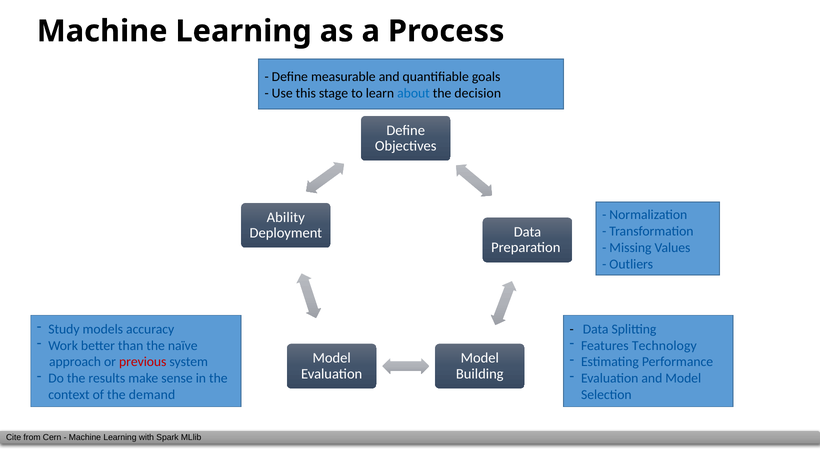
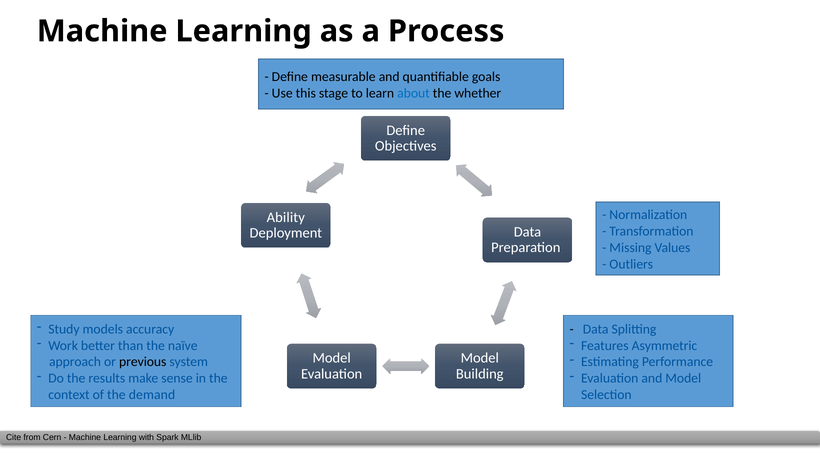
decision: decision -> whether
Technology: Technology -> Asymmetric
previous colour: red -> black
